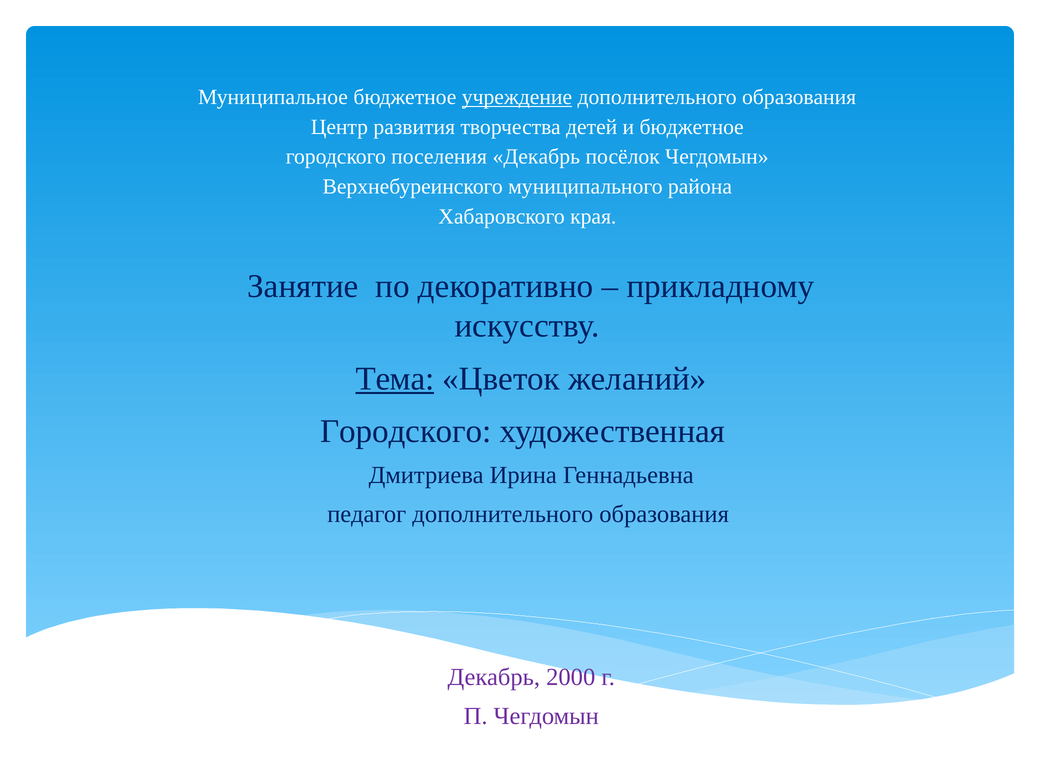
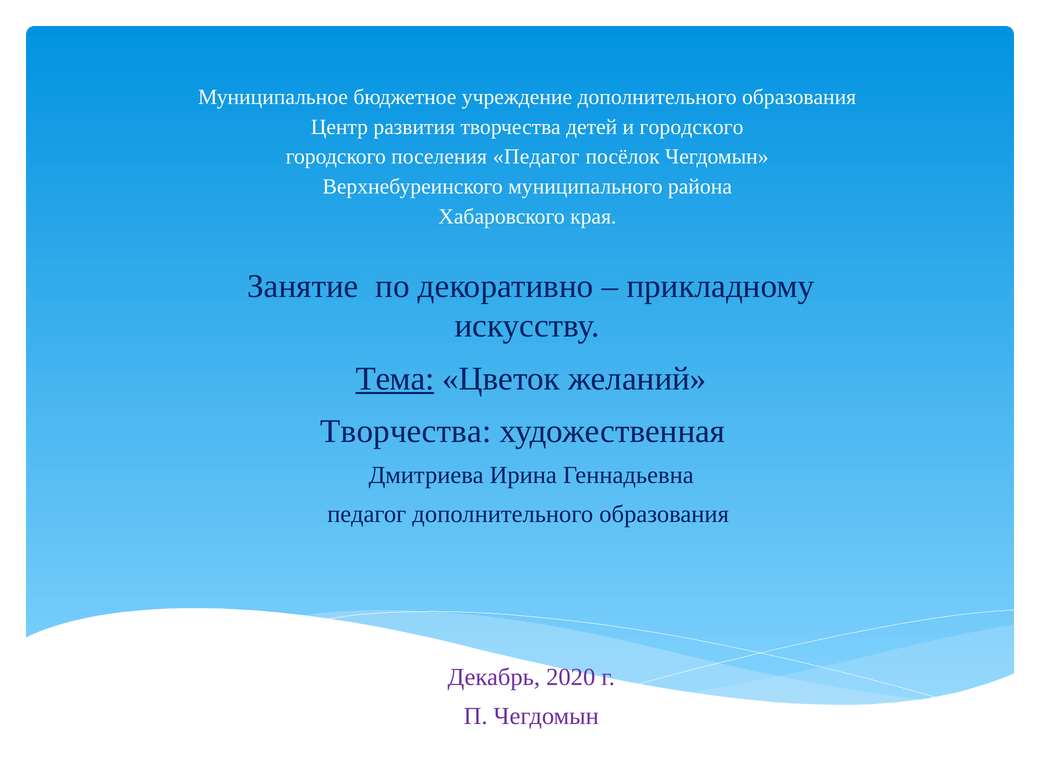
учреждение underline: present -> none
и бюджетное: бюджетное -> городского
поселения Декабрь: Декабрь -> Педагог
Городского at (406, 432): Городского -> Творчества
2000: 2000 -> 2020
